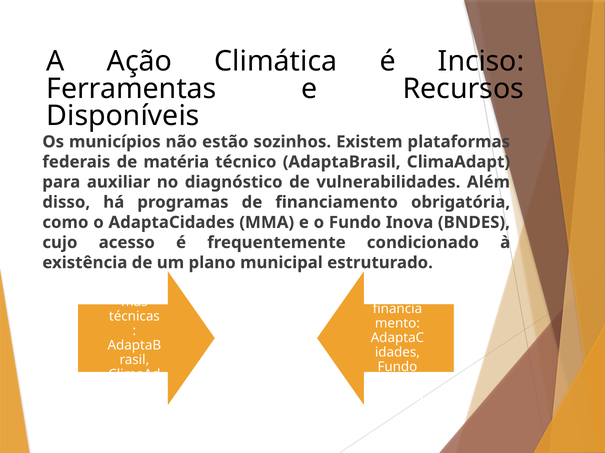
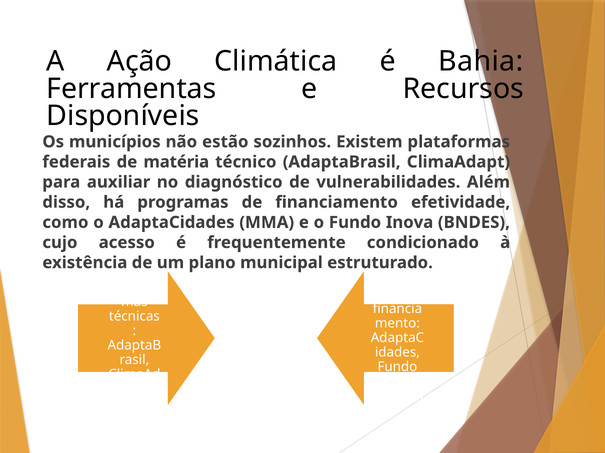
Inciso: Inciso -> Bahia
obrigatória: obrigatória -> efetividade
